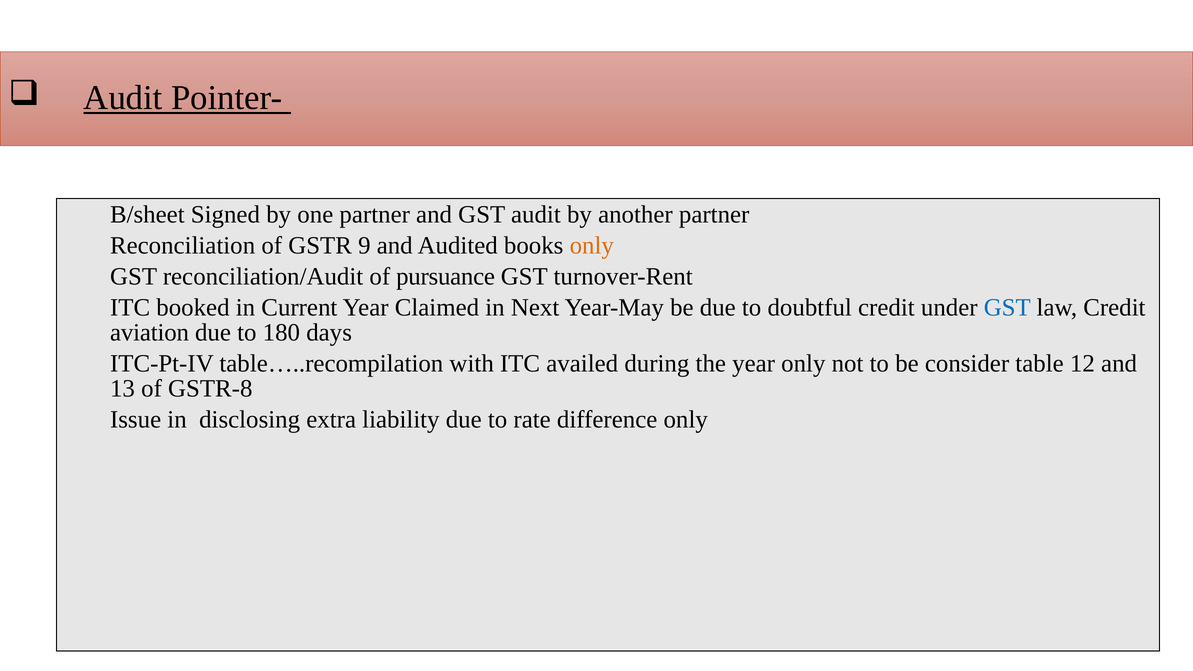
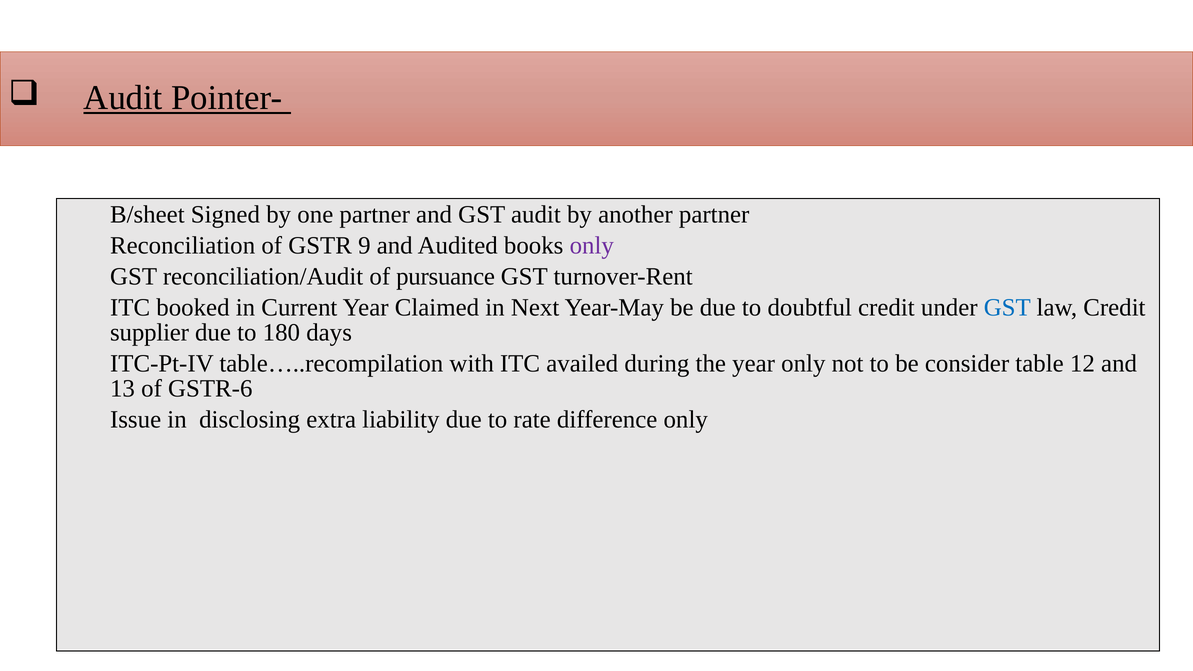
only at (592, 246) colour: orange -> purple
aviation: aviation -> supplier
GSTR-8: GSTR-8 -> GSTR-6
